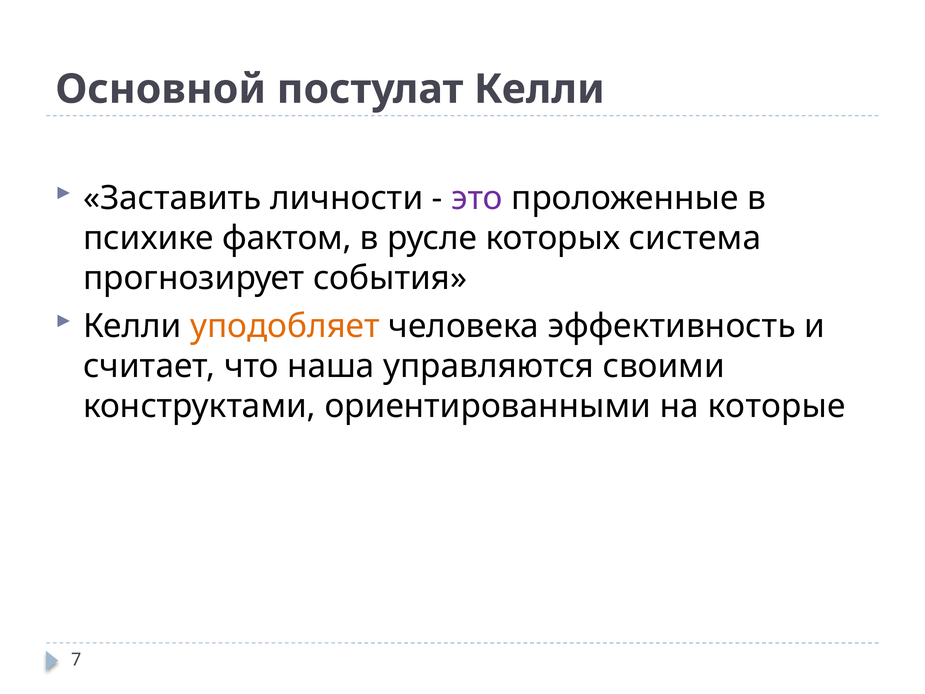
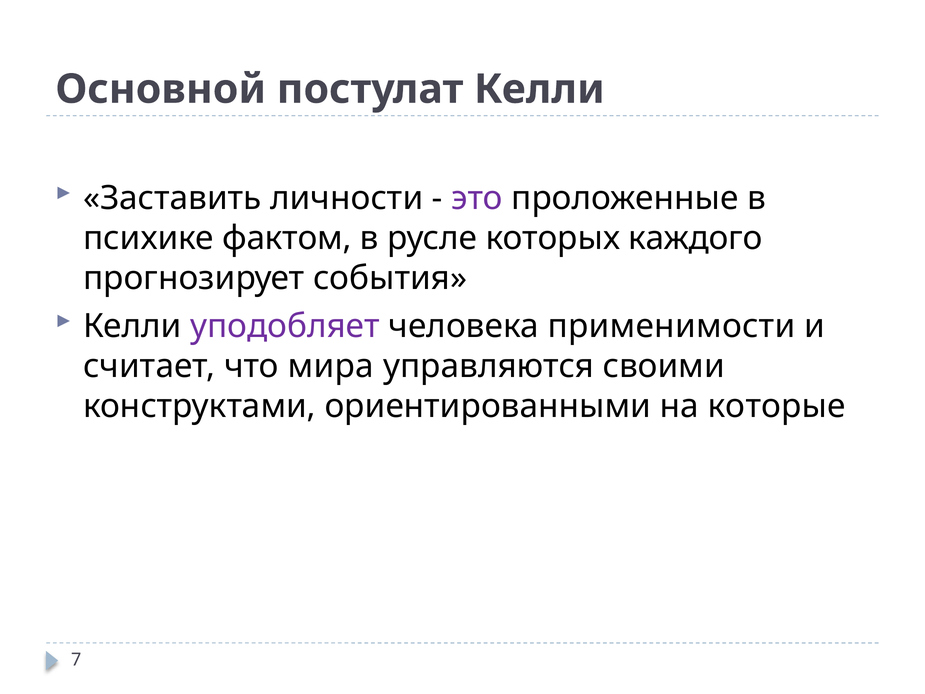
система: система -> каждого
уподобляет colour: orange -> purple
эффективность: эффективность -> применимости
наша: наша -> мира
